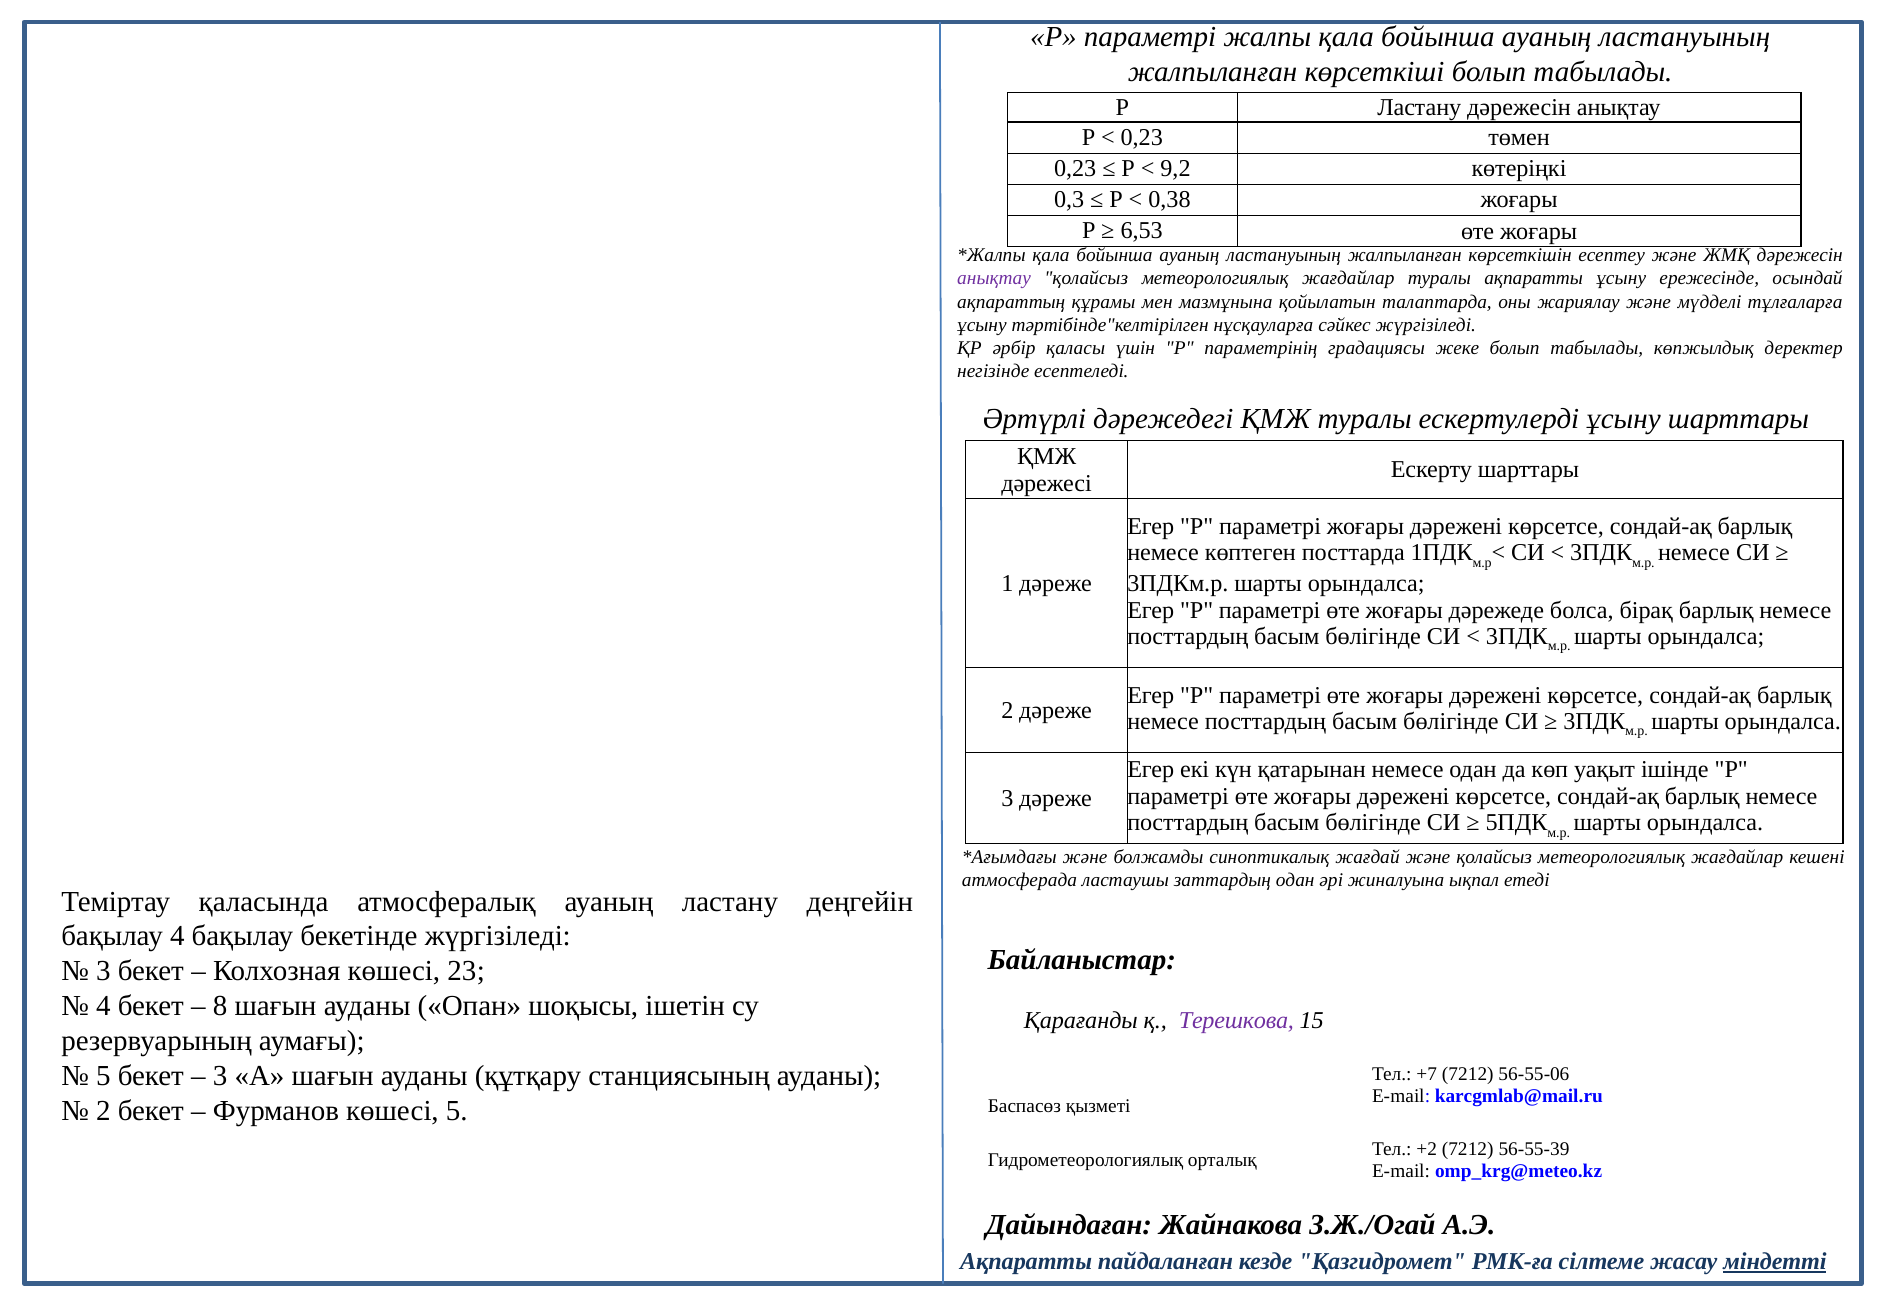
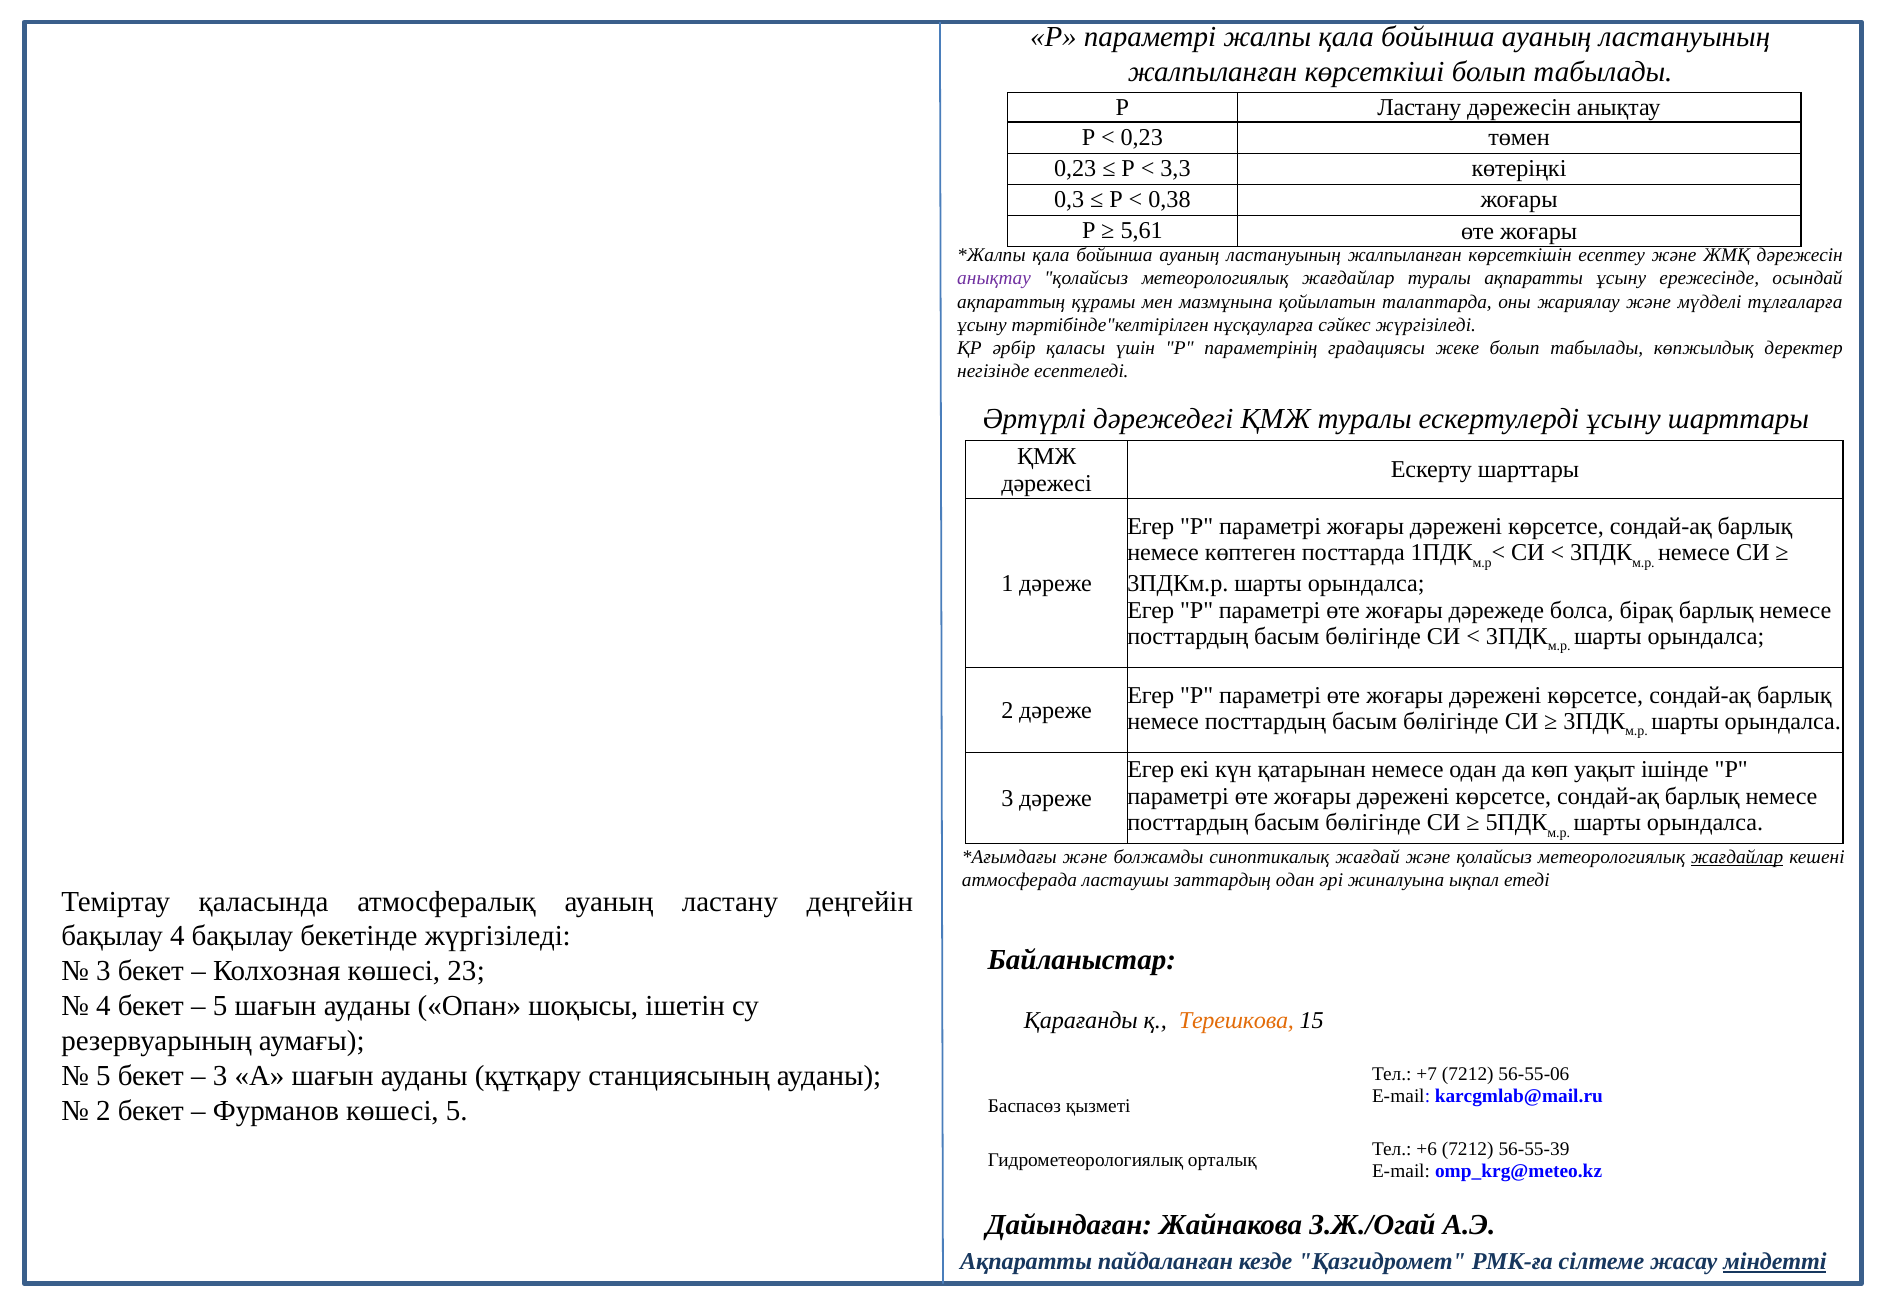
9,2: 9,2 -> 3,3
6,53: 6,53 -> 5,61
жағдайлар at (1737, 857) underline: none -> present
8 at (220, 1006): 8 -> 5
Терешкова colour: purple -> orange
+2: +2 -> +6
